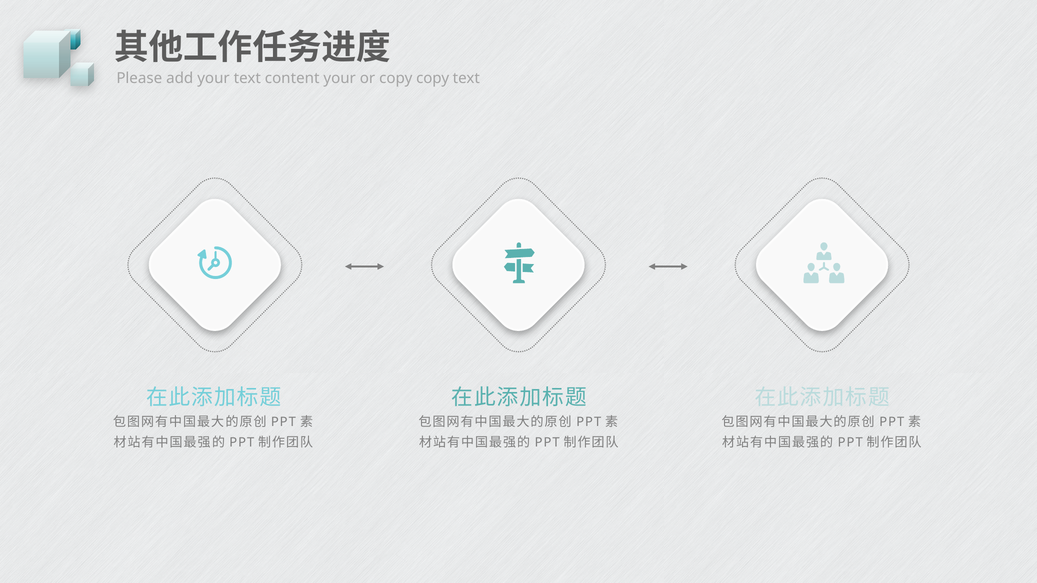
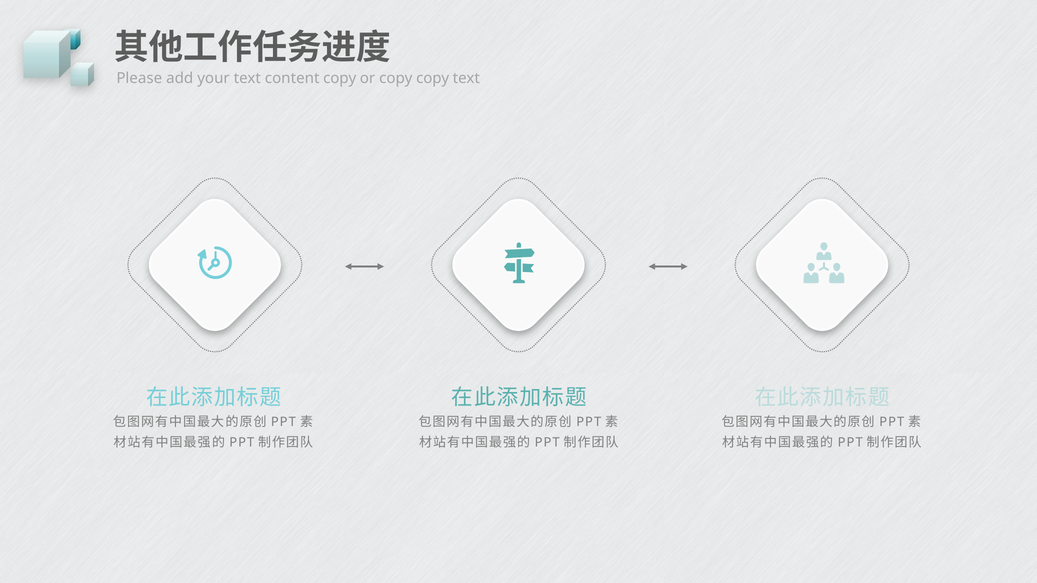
content your: your -> copy
